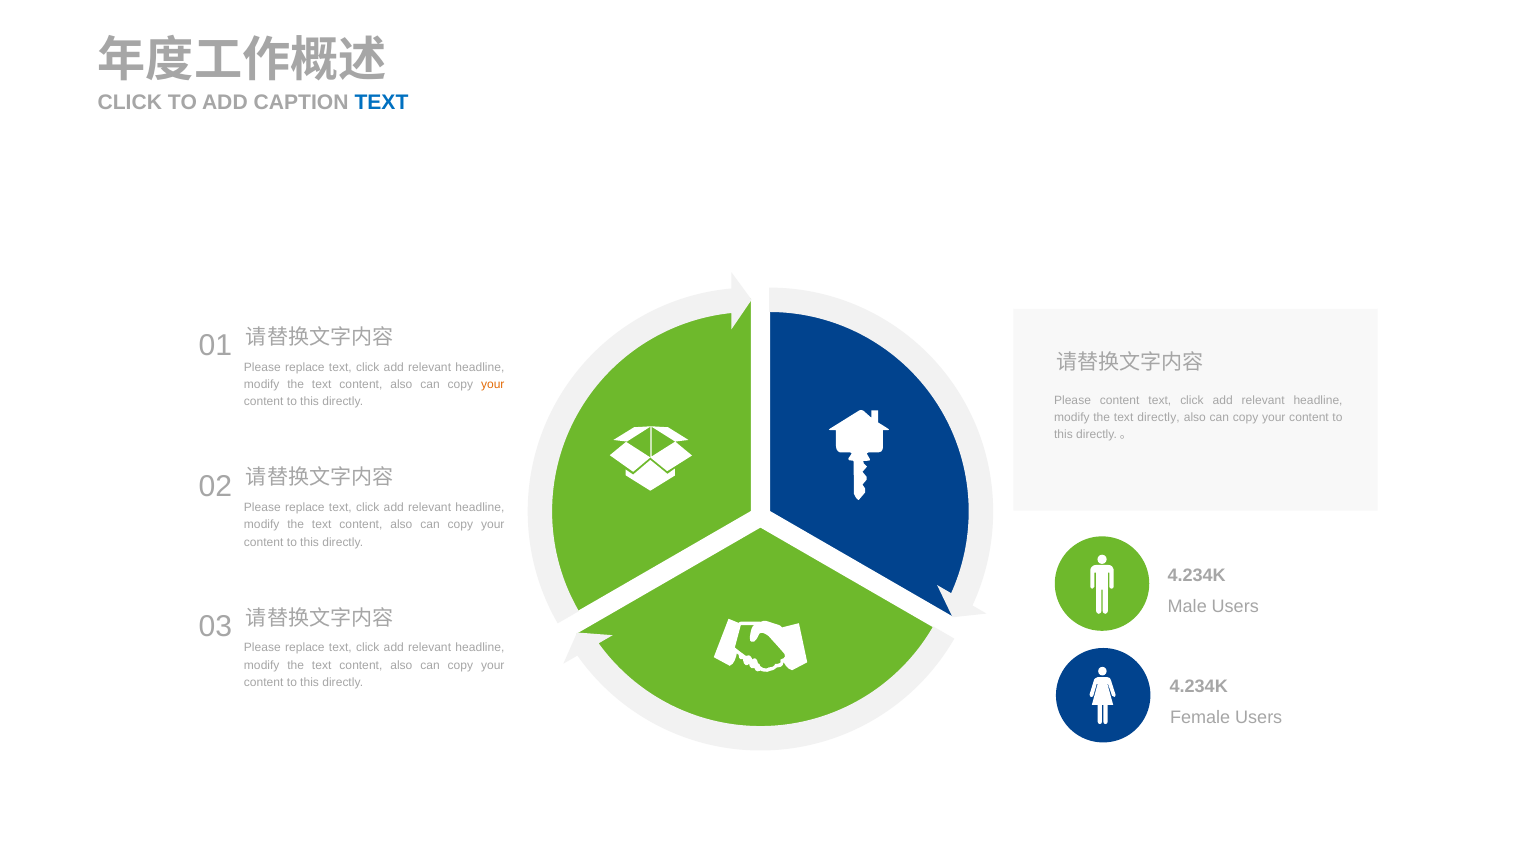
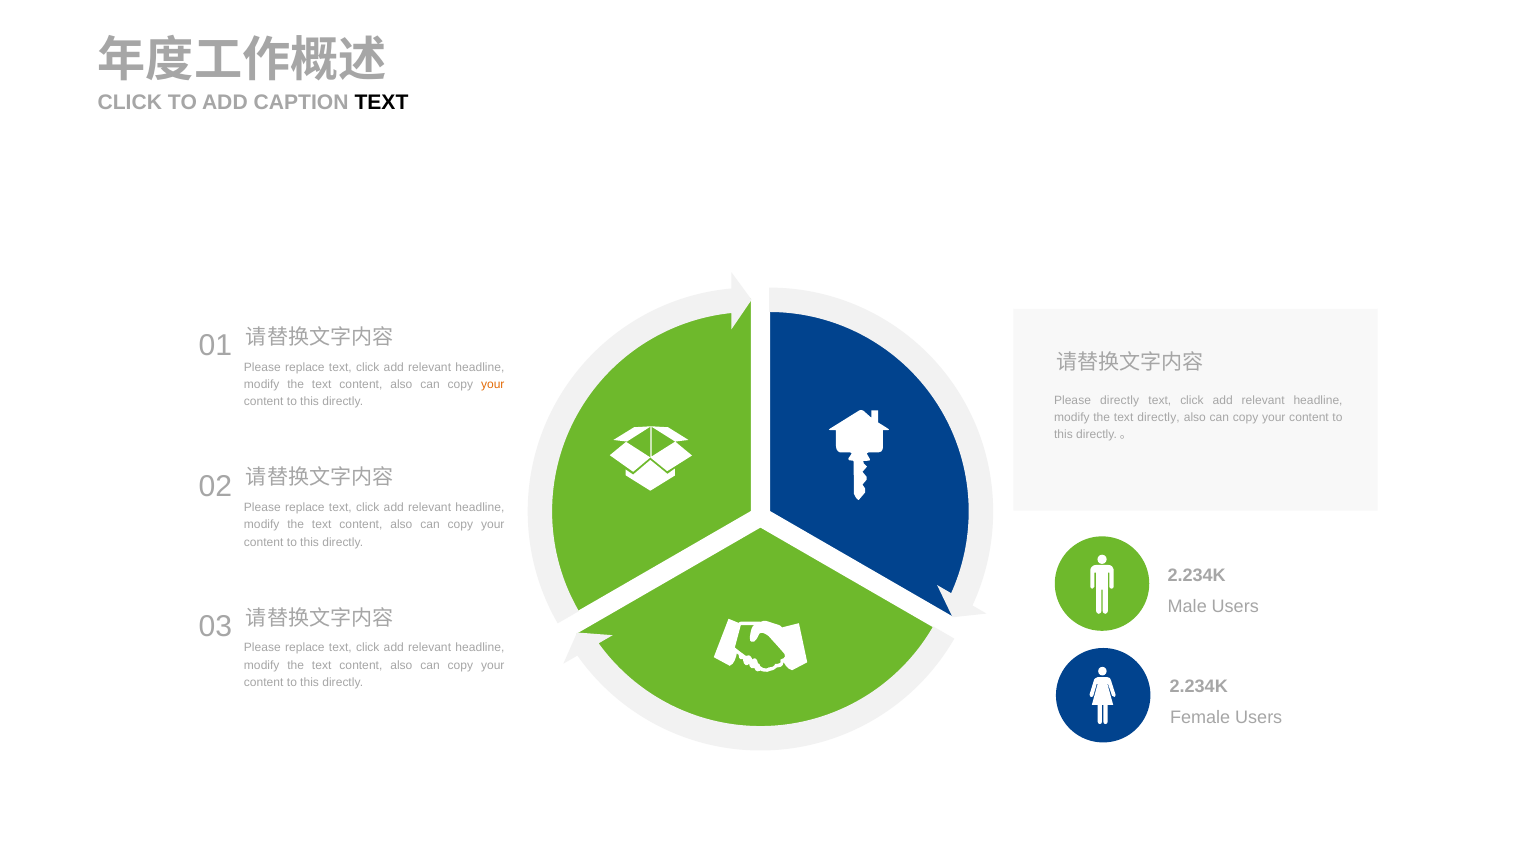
TEXT at (381, 102) colour: blue -> black
Please content: content -> directly
4.234K at (1197, 575): 4.234K -> 2.234K
4.234K at (1199, 687): 4.234K -> 2.234K
